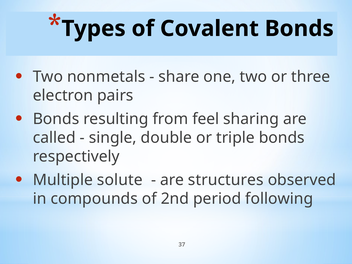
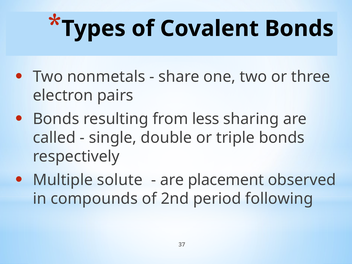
feel: feel -> less
structures: structures -> placement
